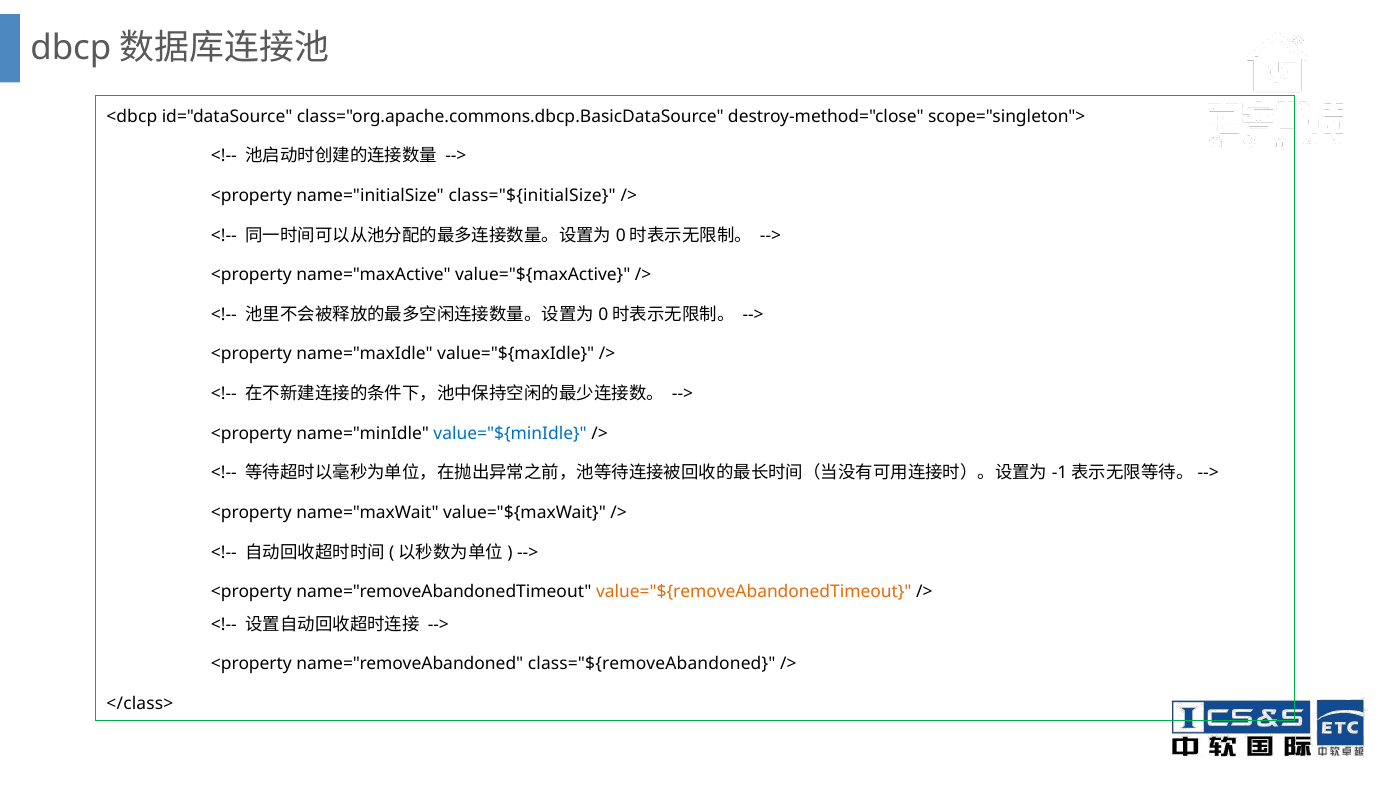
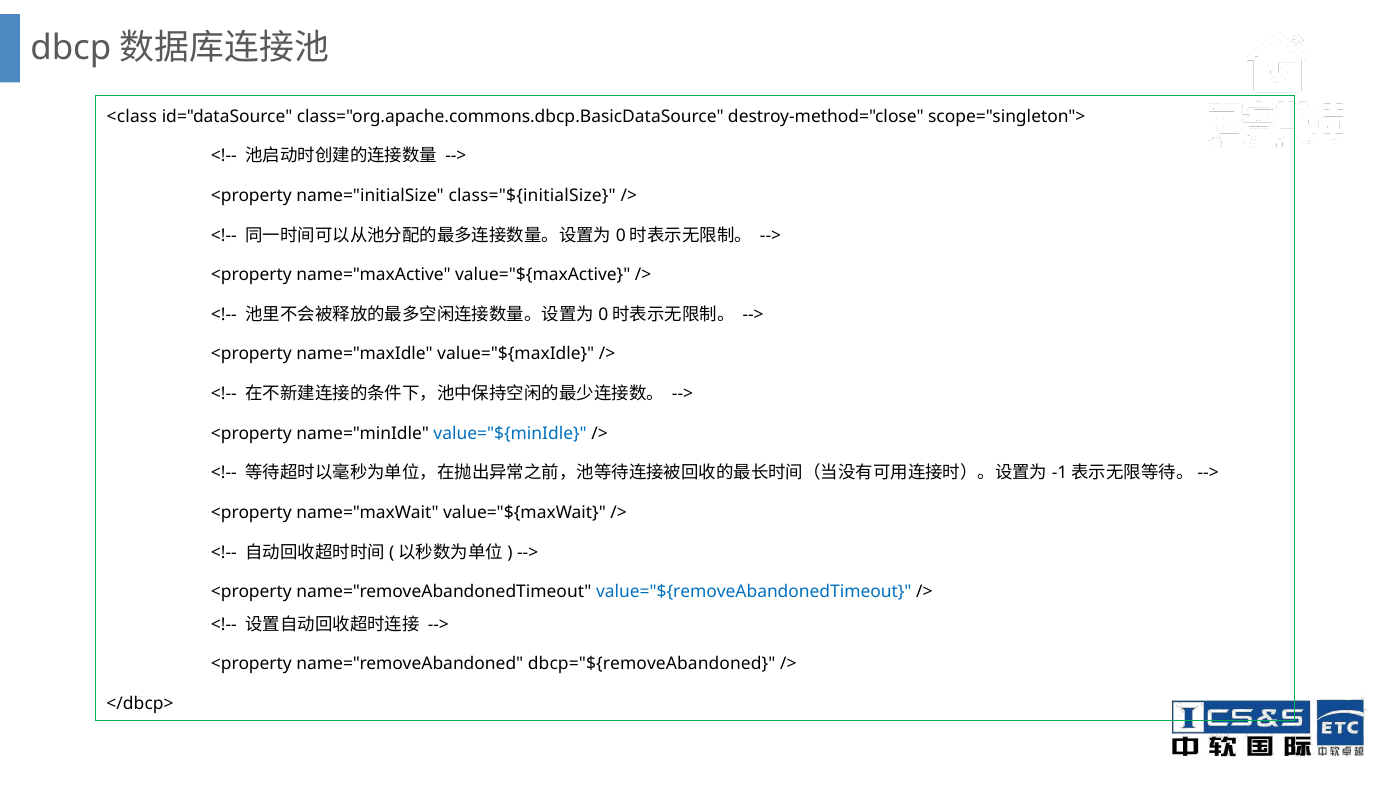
<dbcp: <dbcp -> <class
value="${removeAbandonedTimeout colour: orange -> blue
class="${removeAbandoned: class="${removeAbandoned -> dbcp="${removeAbandoned
</class>: </class> -> </dbcp>
